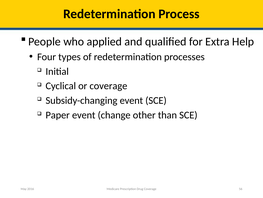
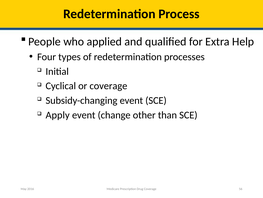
Paper: Paper -> Apply
